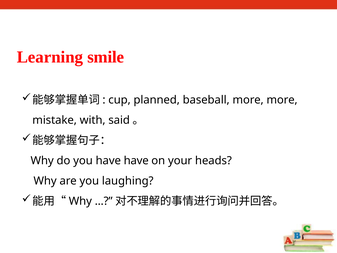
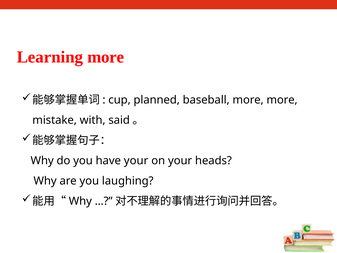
Learning smile: smile -> more
have have: have -> your
